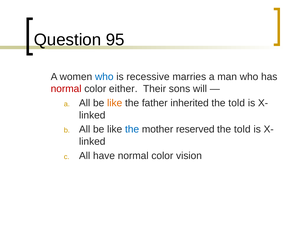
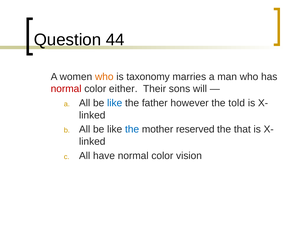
95: 95 -> 44
who at (104, 76) colour: blue -> orange
recessive: recessive -> taxonomy
like at (115, 103) colour: orange -> blue
inherited: inherited -> however
told at (242, 129): told -> that
